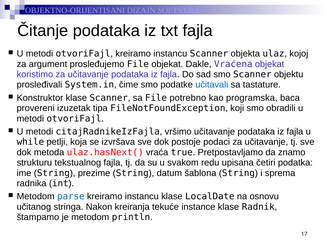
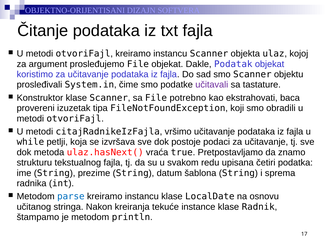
Vraćena: Vraćena -> Podatak
učitavali colour: blue -> purple
programska: programska -> ekstrahovati
